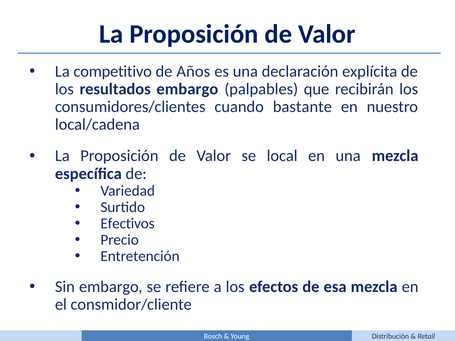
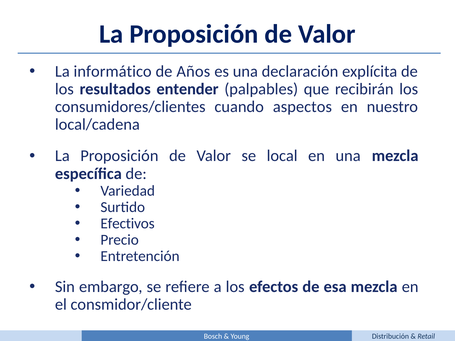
competitivo: competitivo -> informático
resultados embargo: embargo -> entender
bastante: bastante -> aspectos
